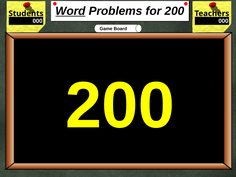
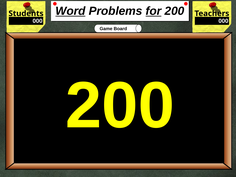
for underline: none -> present
